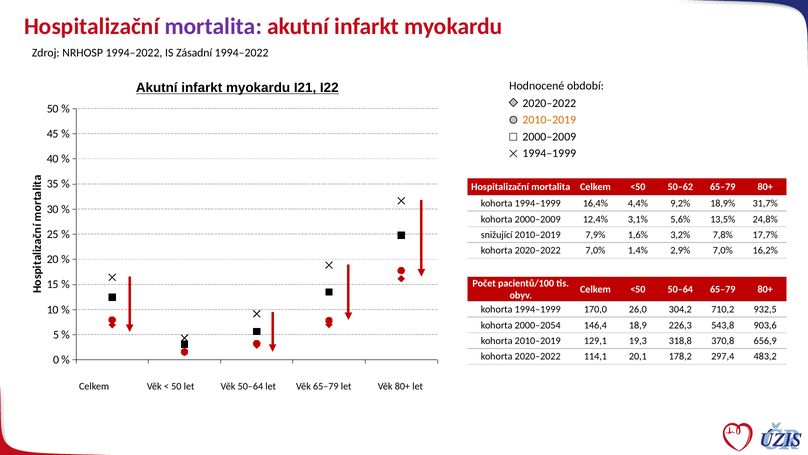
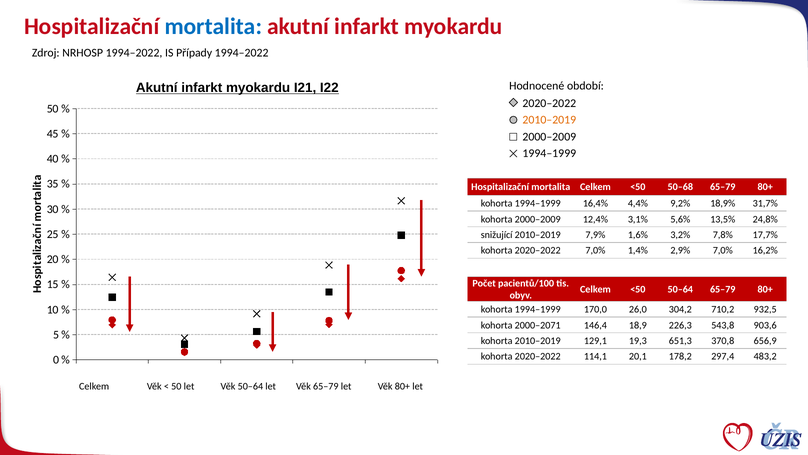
mortalita at (213, 26) colour: purple -> blue
Zásadní: Zásadní -> Případy
50–62: 50–62 -> 50–68
2000–2054: 2000–2054 -> 2000–2071
318,8: 318,8 -> 651,3
